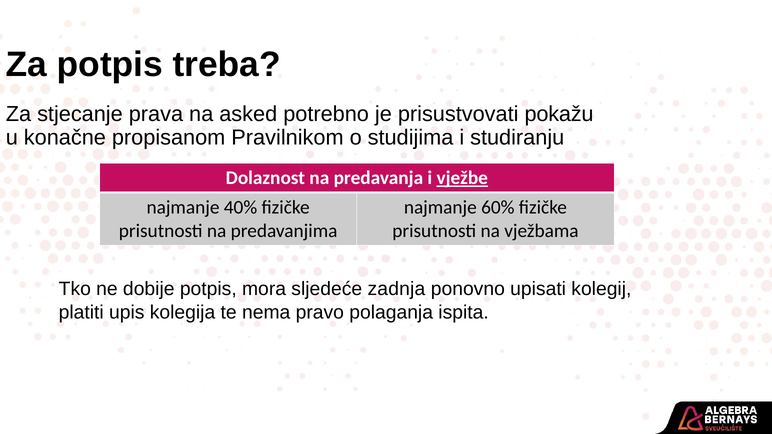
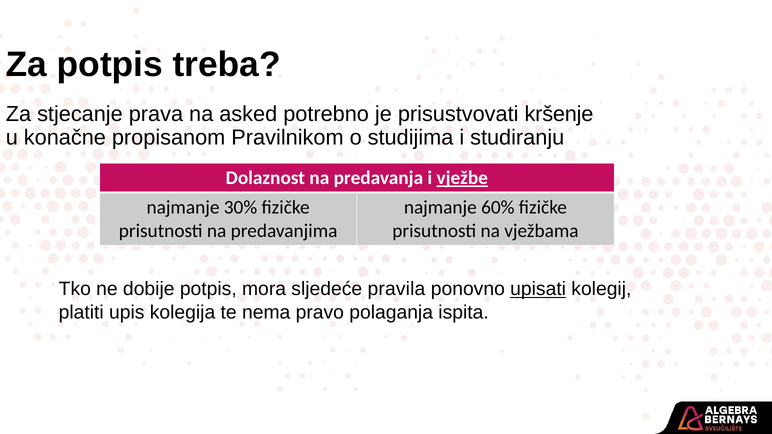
pokažu: pokažu -> kršenje
40%: 40% -> 30%
zadnja: zadnja -> pravila
upisati underline: none -> present
